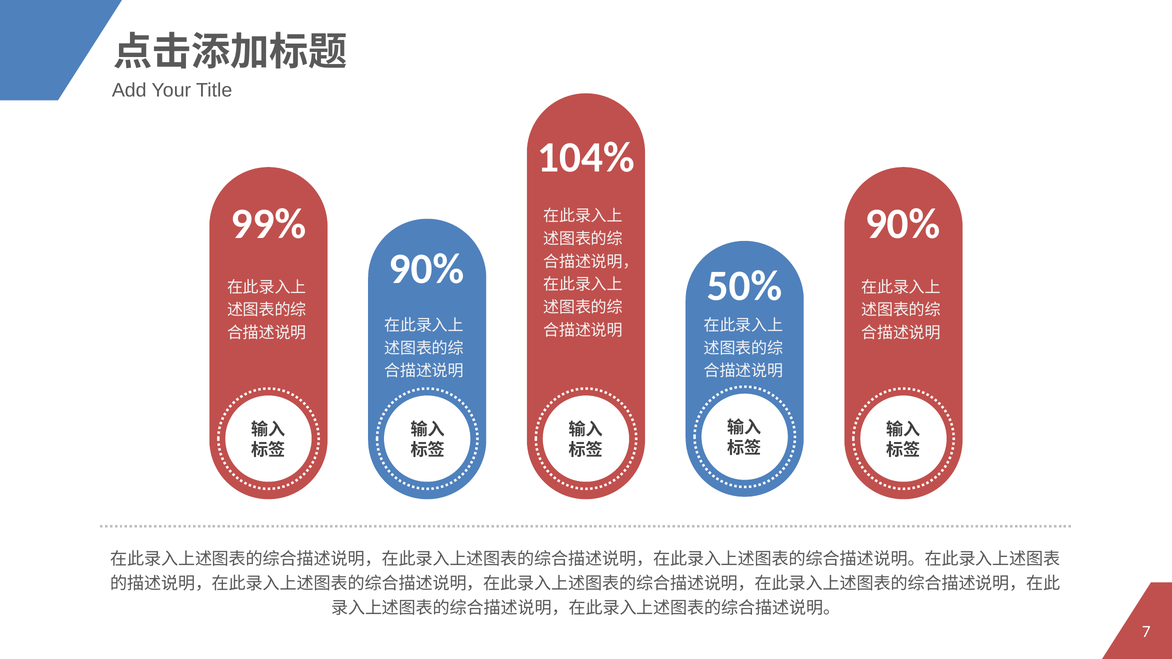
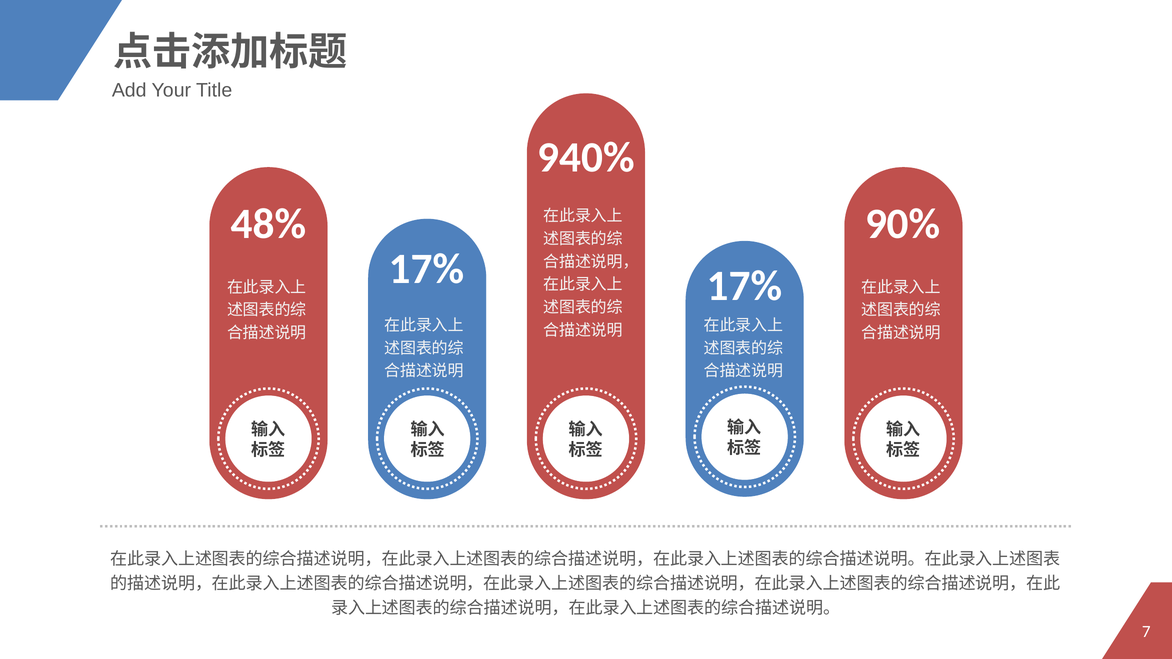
104%: 104% -> 940%
99%: 99% -> 48%
90% at (426, 269): 90% -> 17%
50% at (744, 286): 50% -> 17%
